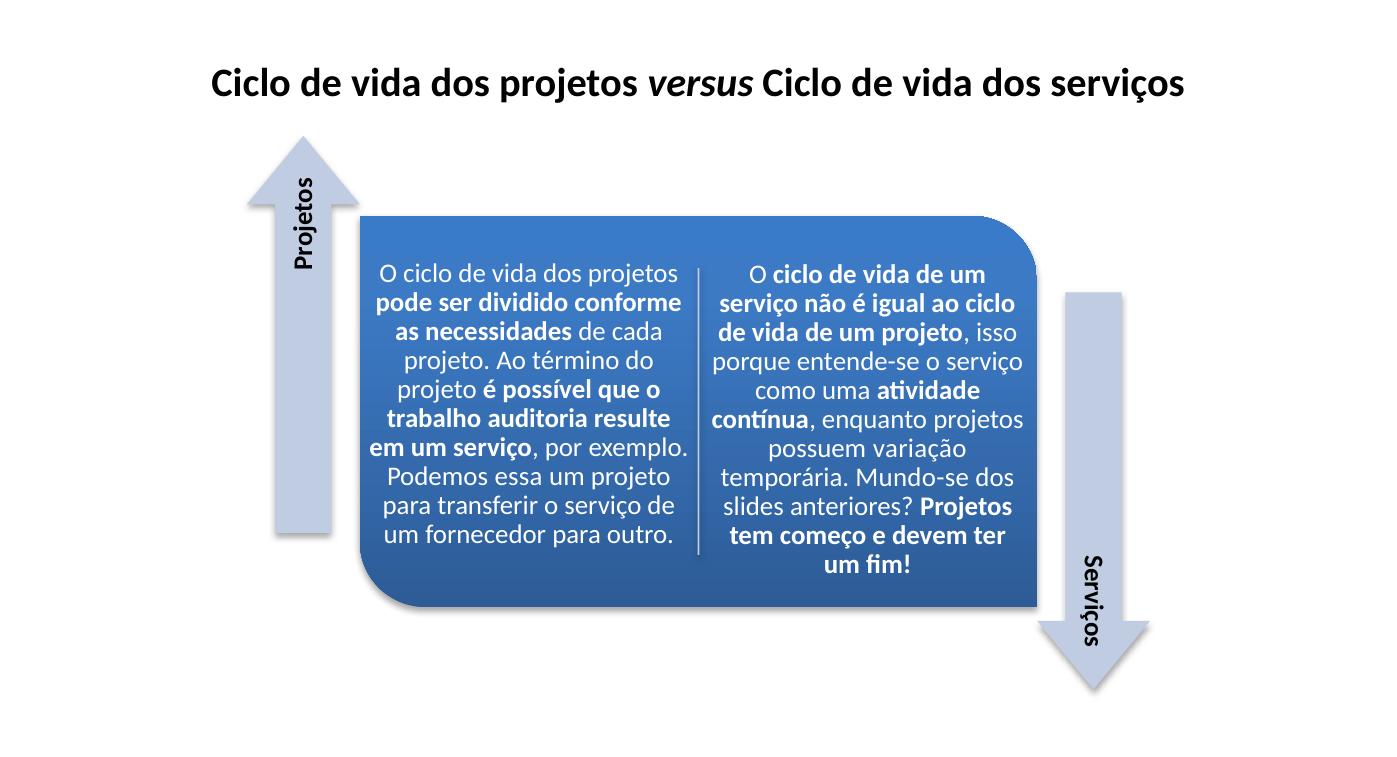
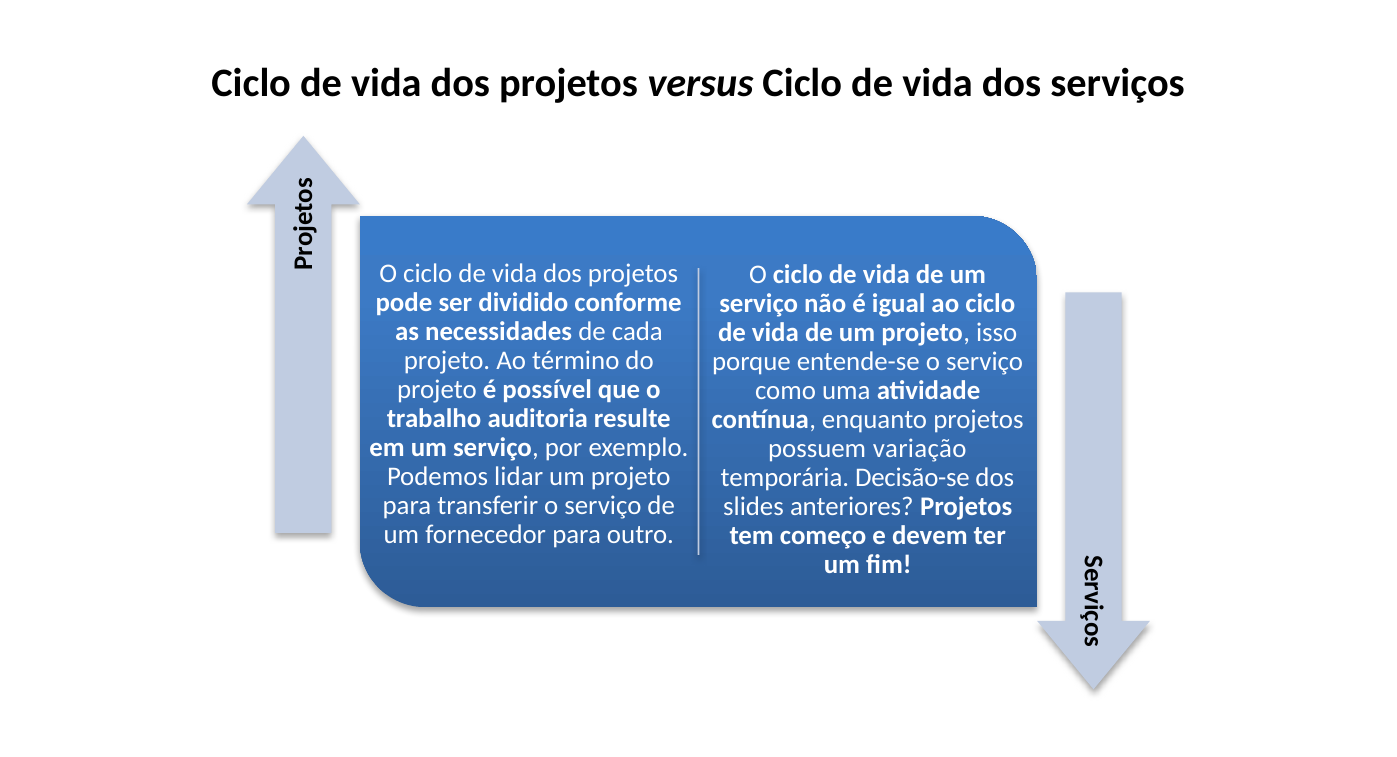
essa: essa -> lidar
Mundo-se: Mundo-se -> Decisão-se
